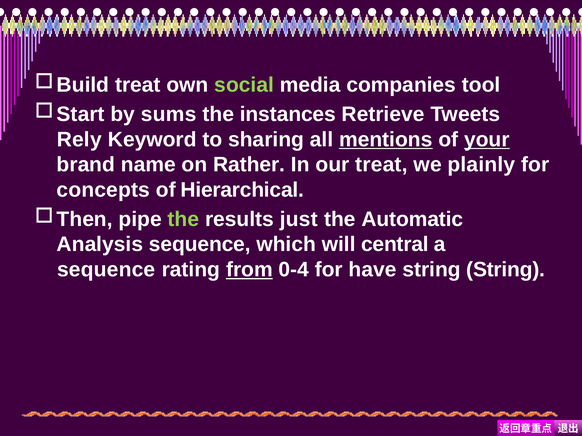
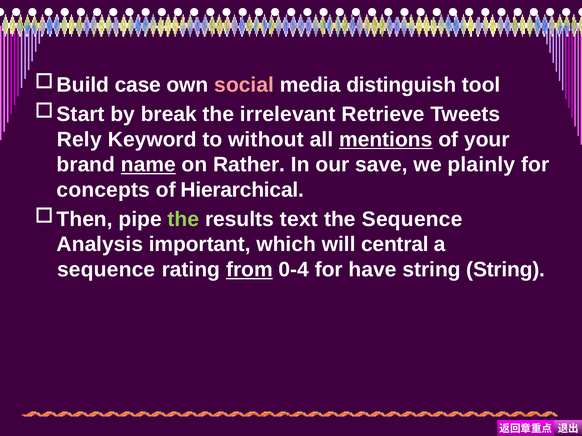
treat at (138, 85): treat -> case
social colour: light green -> pink
companies: companies -> distinguish
sums: sums -> break
instances: instances -> irrelevant
sharing: sharing -> without
your underline: present -> none
name underline: none -> present
our treat: treat -> save
just: just -> text
the Automatic: Automatic -> Sequence
Analysis sequence: sequence -> important
